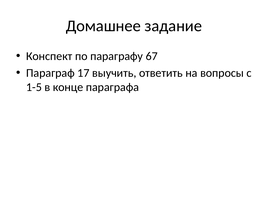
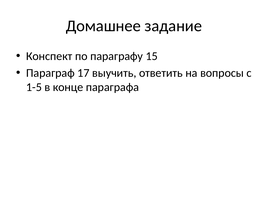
67: 67 -> 15
